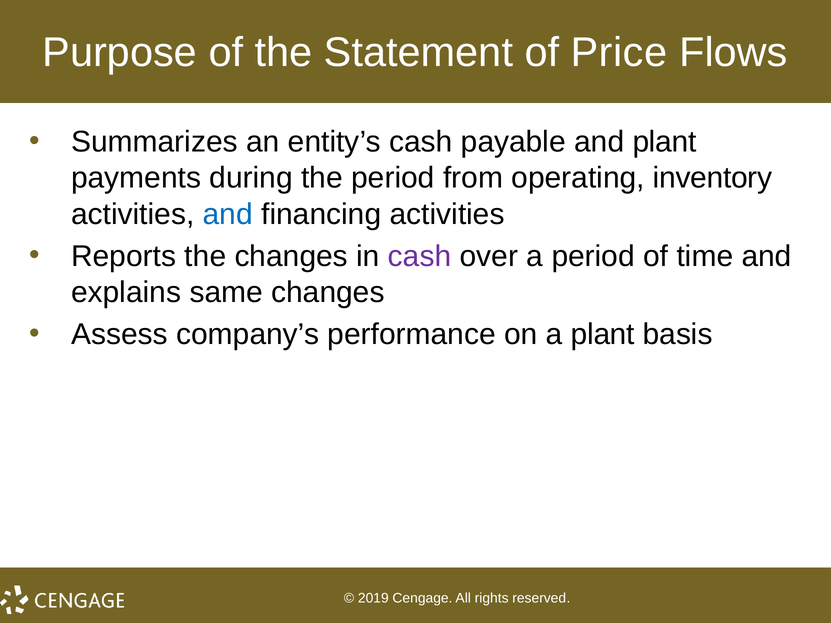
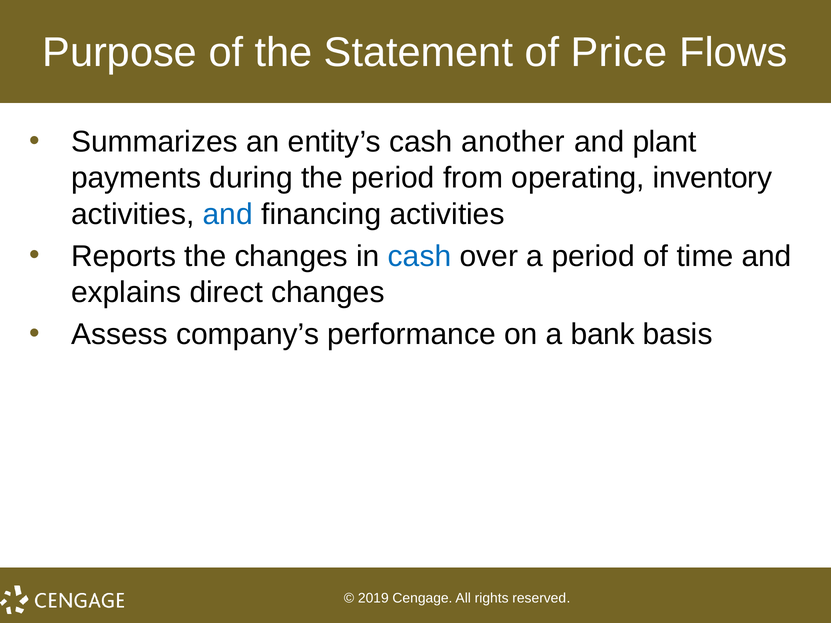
payable: payable -> another
cash at (420, 256) colour: purple -> blue
same: same -> direct
a plant: plant -> bank
